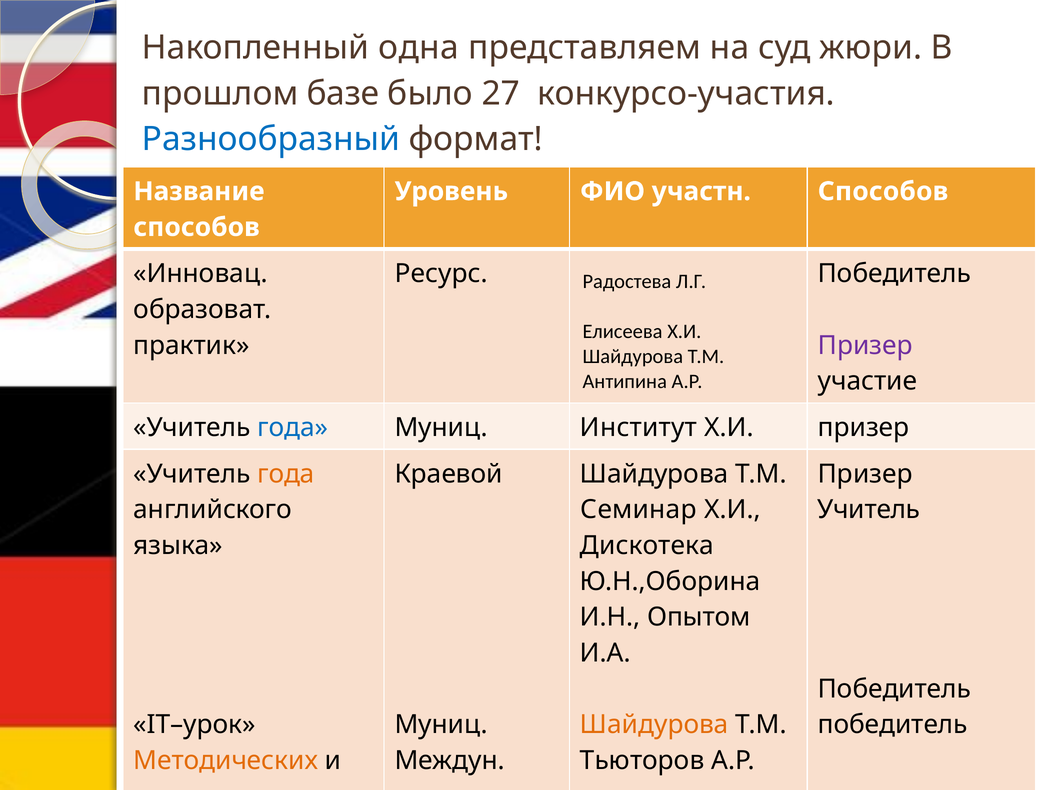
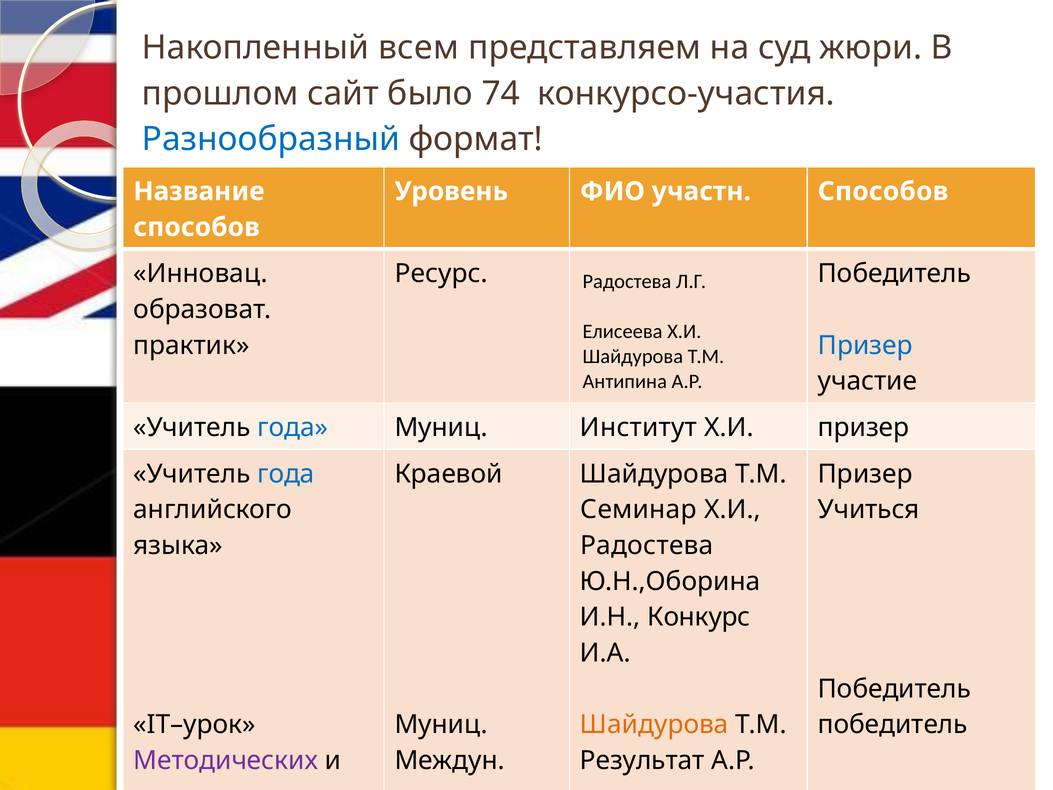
одна: одна -> всем
базе: базе -> сайт
27: 27 -> 74
Призер at (865, 345) colour: purple -> blue
года at (286, 474) colour: orange -> blue
Учитель at (869, 510): Учитель -> Учиться
Дискотека at (647, 545): Дискотека -> Радостева
Опытом: Опытом -> Конкурс
Методических colour: orange -> purple
Тьюторов: Тьюторов -> Результат
